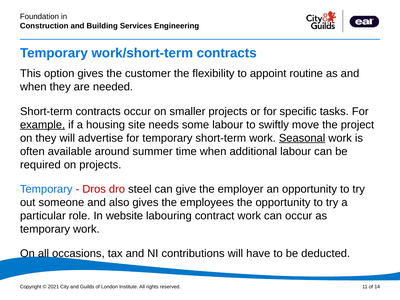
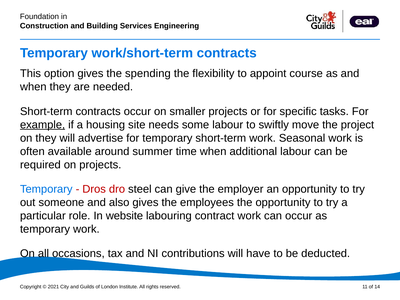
customer: customer -> spending
routine: routine -> course
Seasonal underline: present -> none
